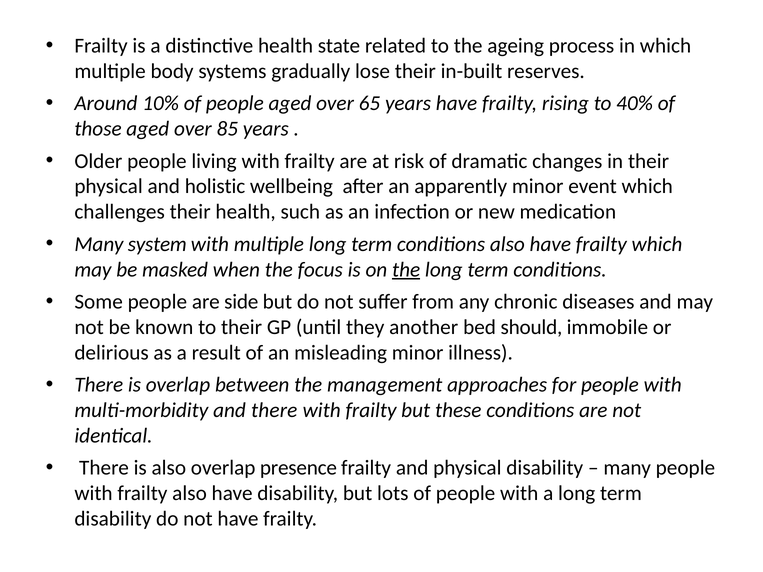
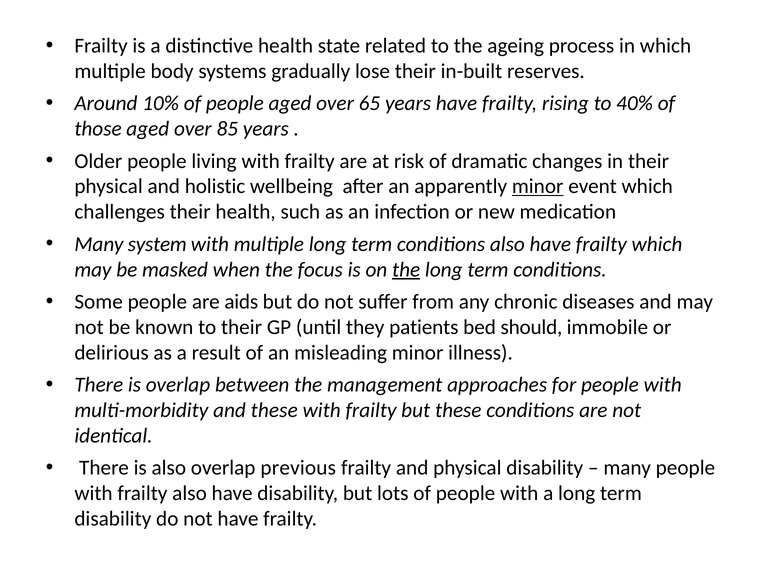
minor at (538, 187) underline: none -> present
side: side -> aids
another: another -> patients
and there: there -> these
presence: presence -> previous
